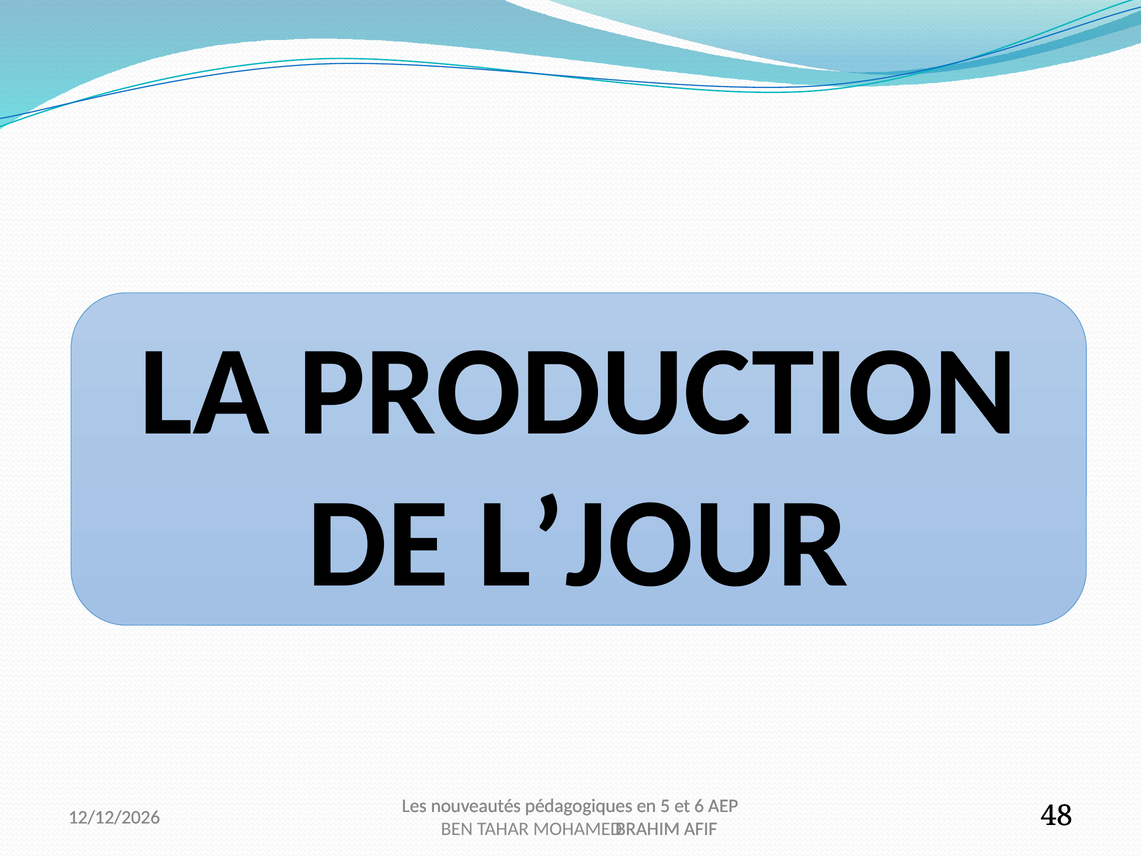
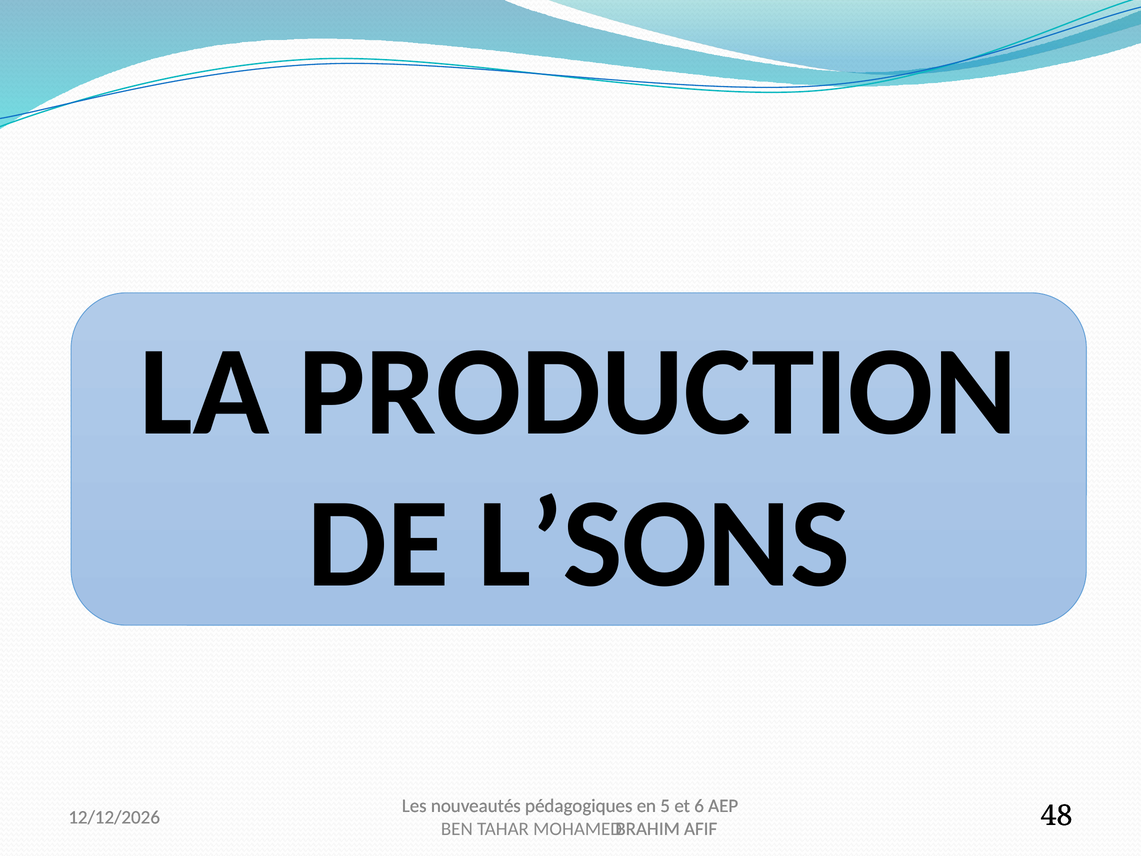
L’JOUR: L’JOUR -> L’SONS
